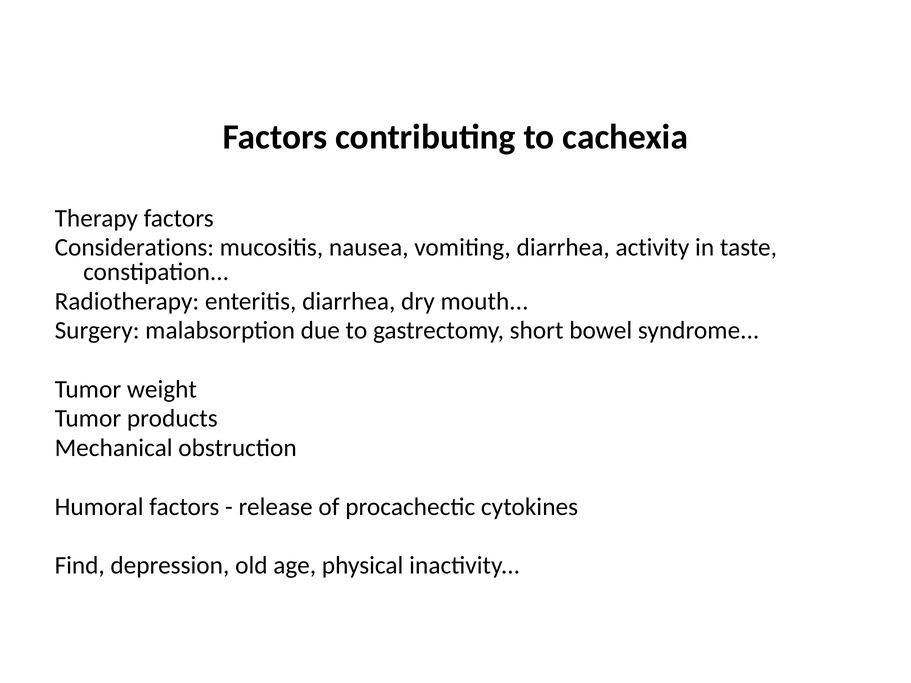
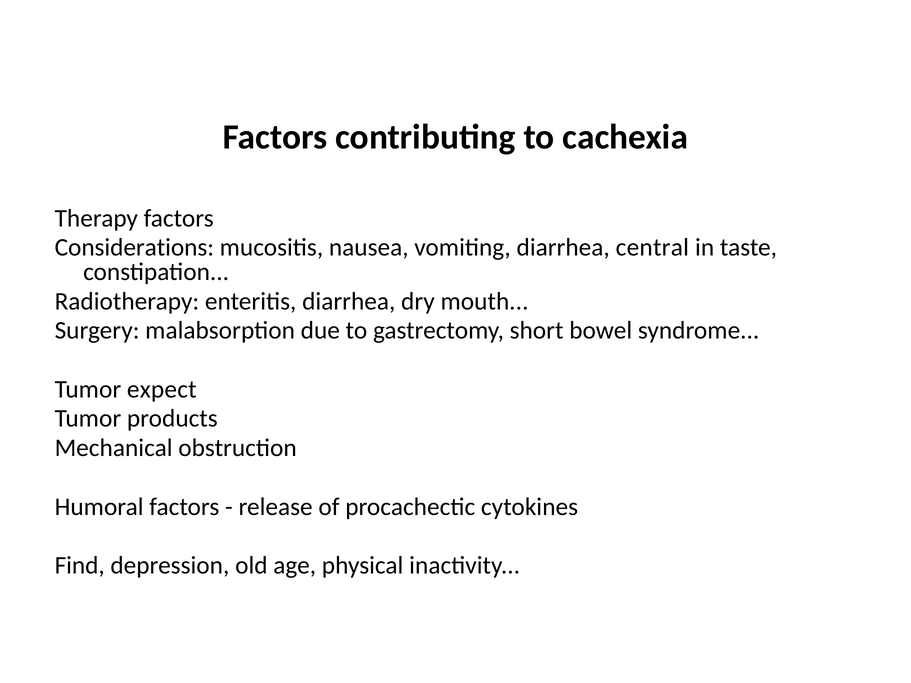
activity: activity -> central
weight: weight -> expect
